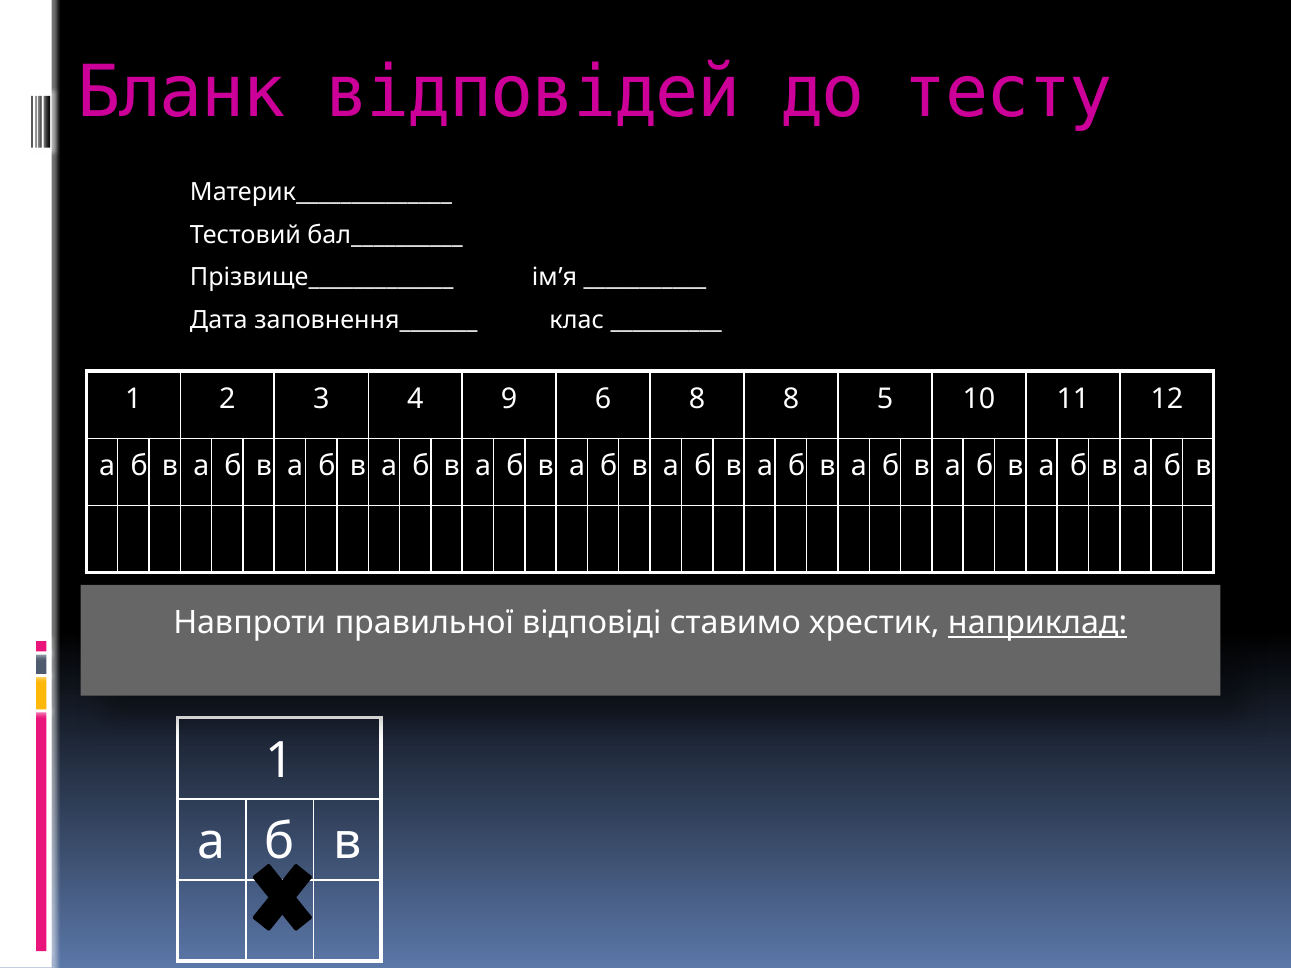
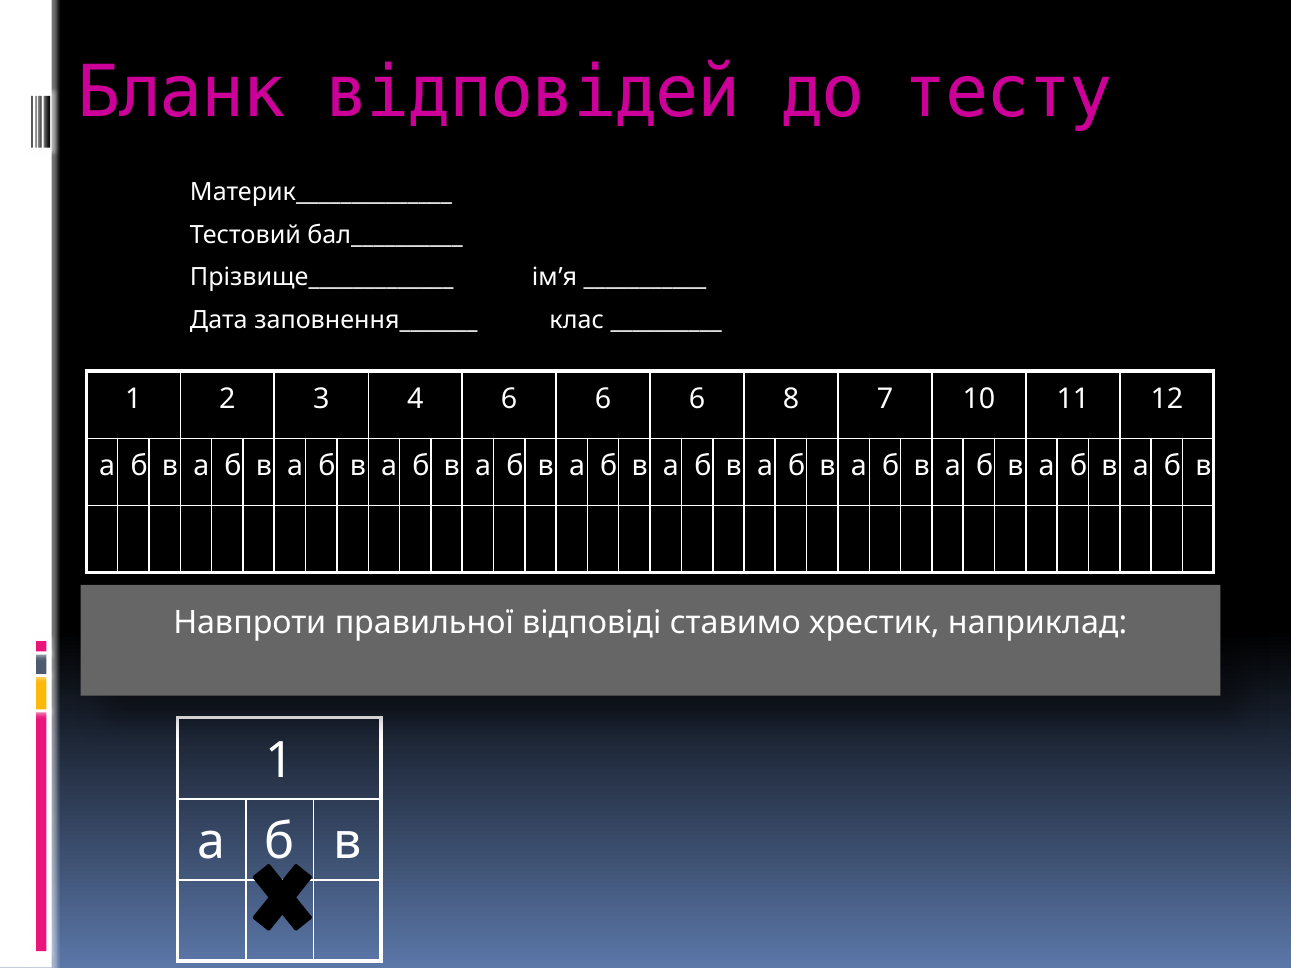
4 9: 9 -> 6
8 at (697, 399): 8 -> 6
5: 5 -> 7
наприклад underline: present -> none
